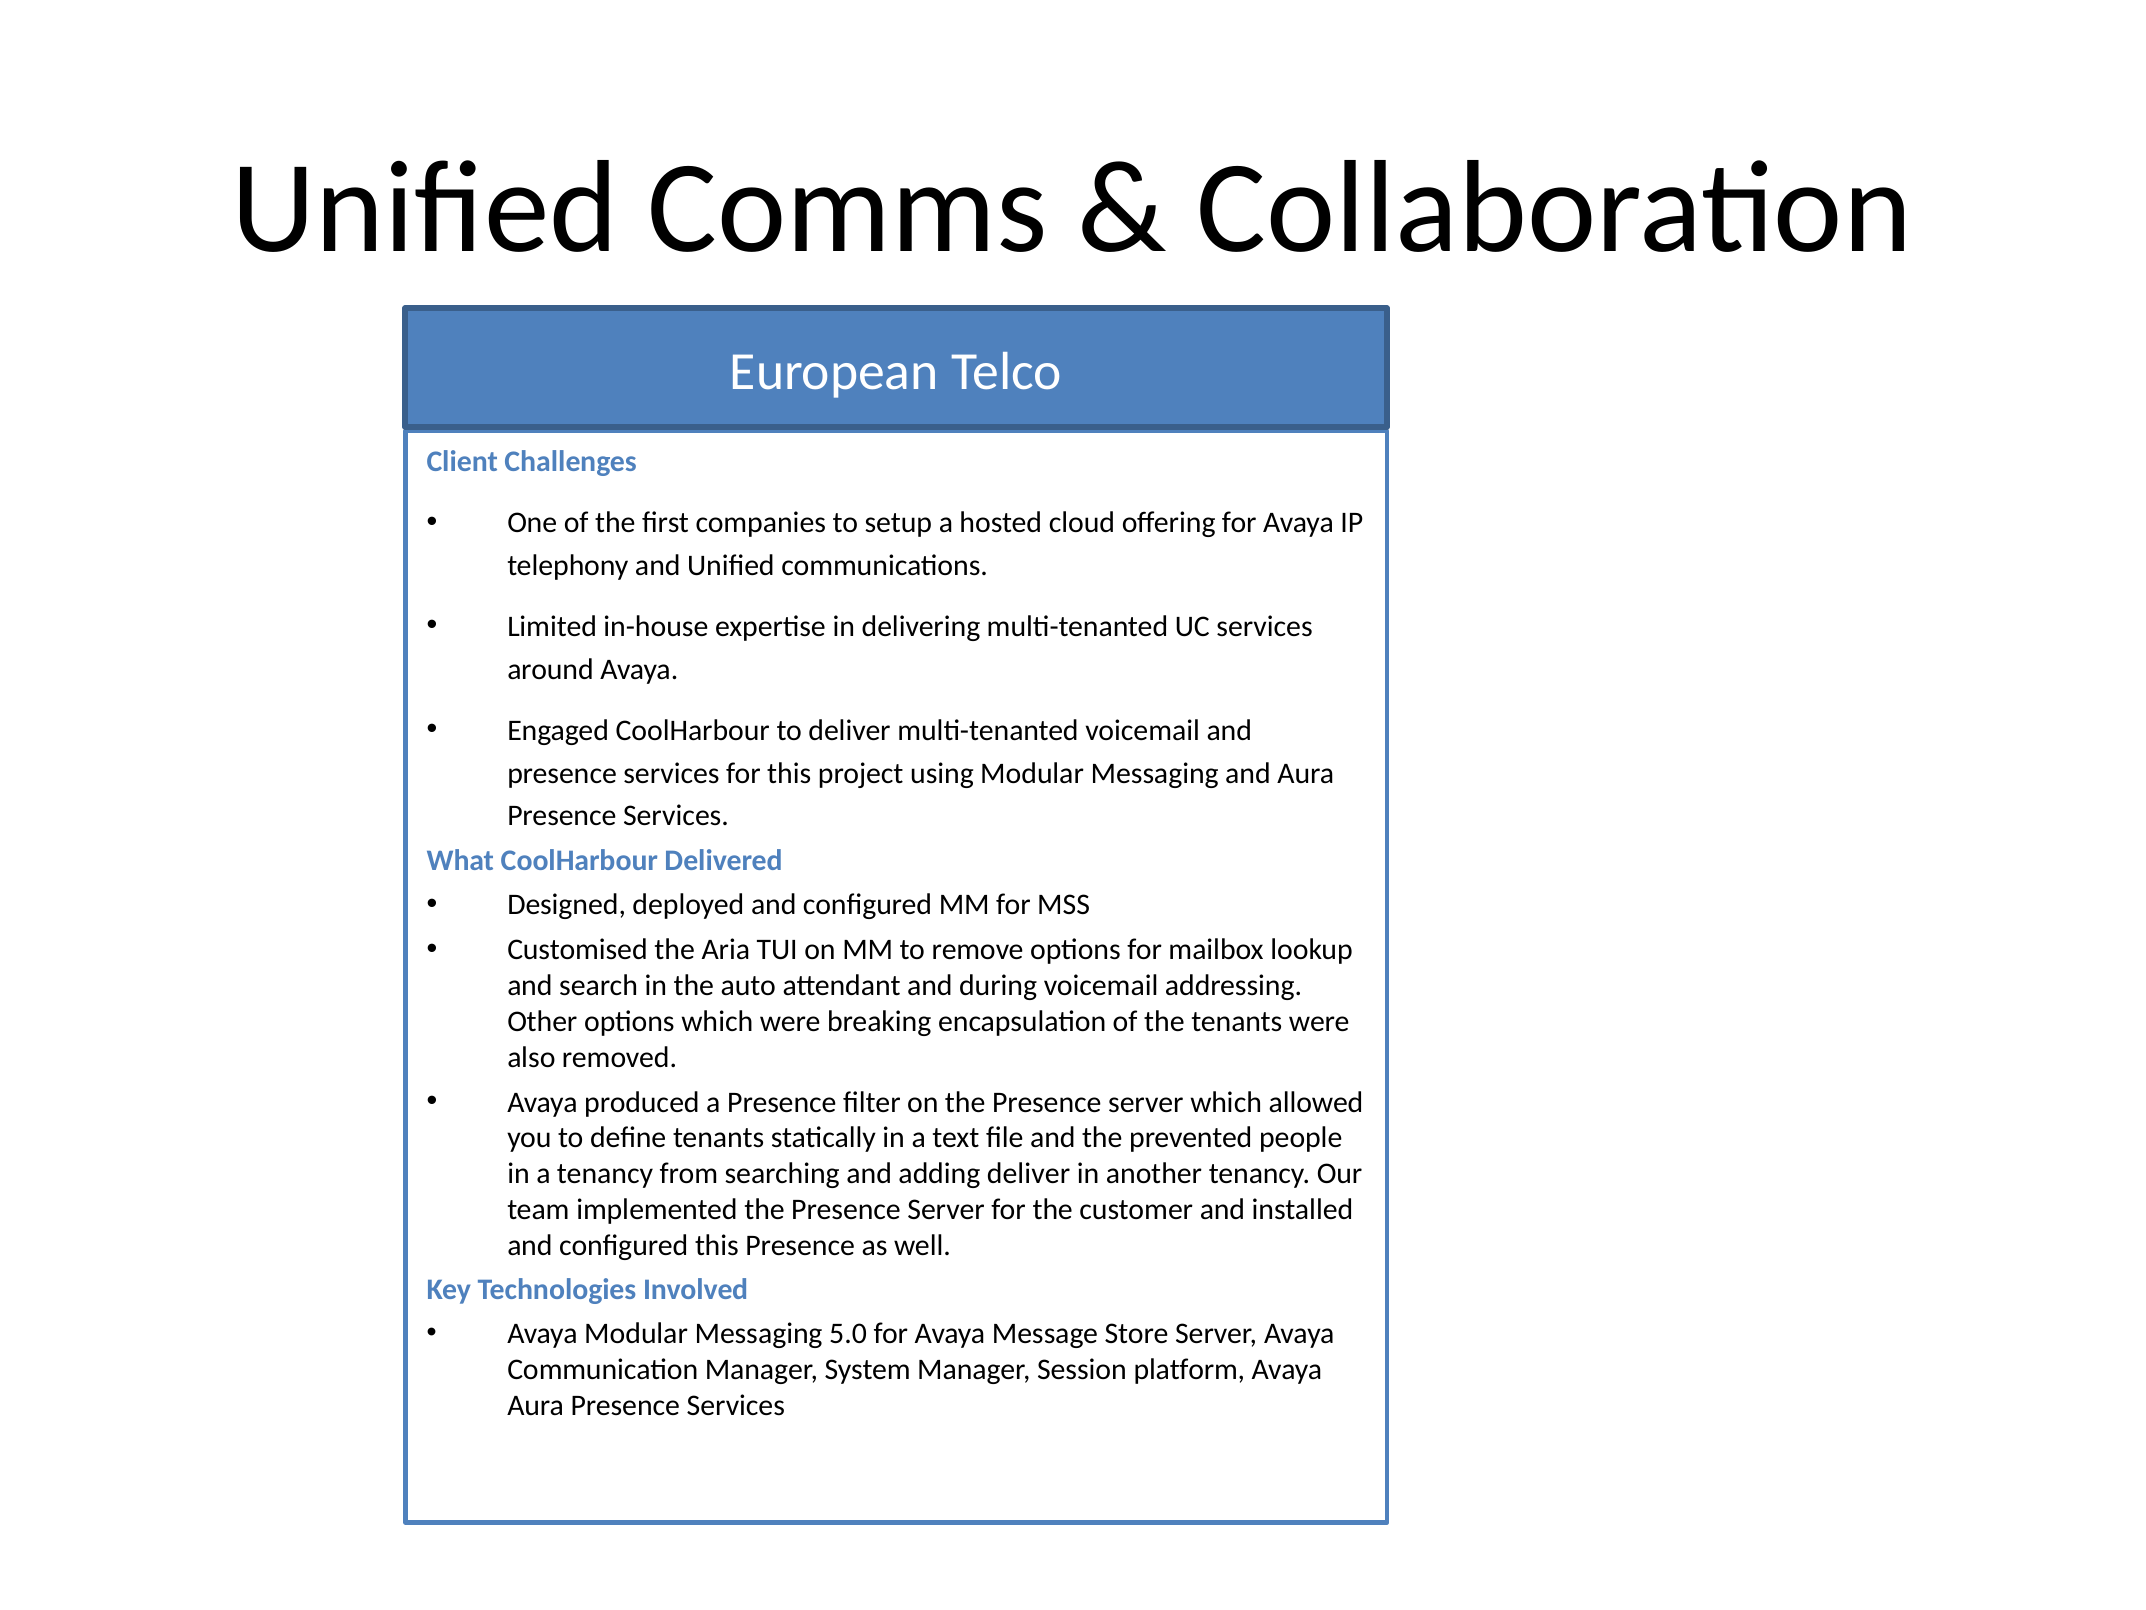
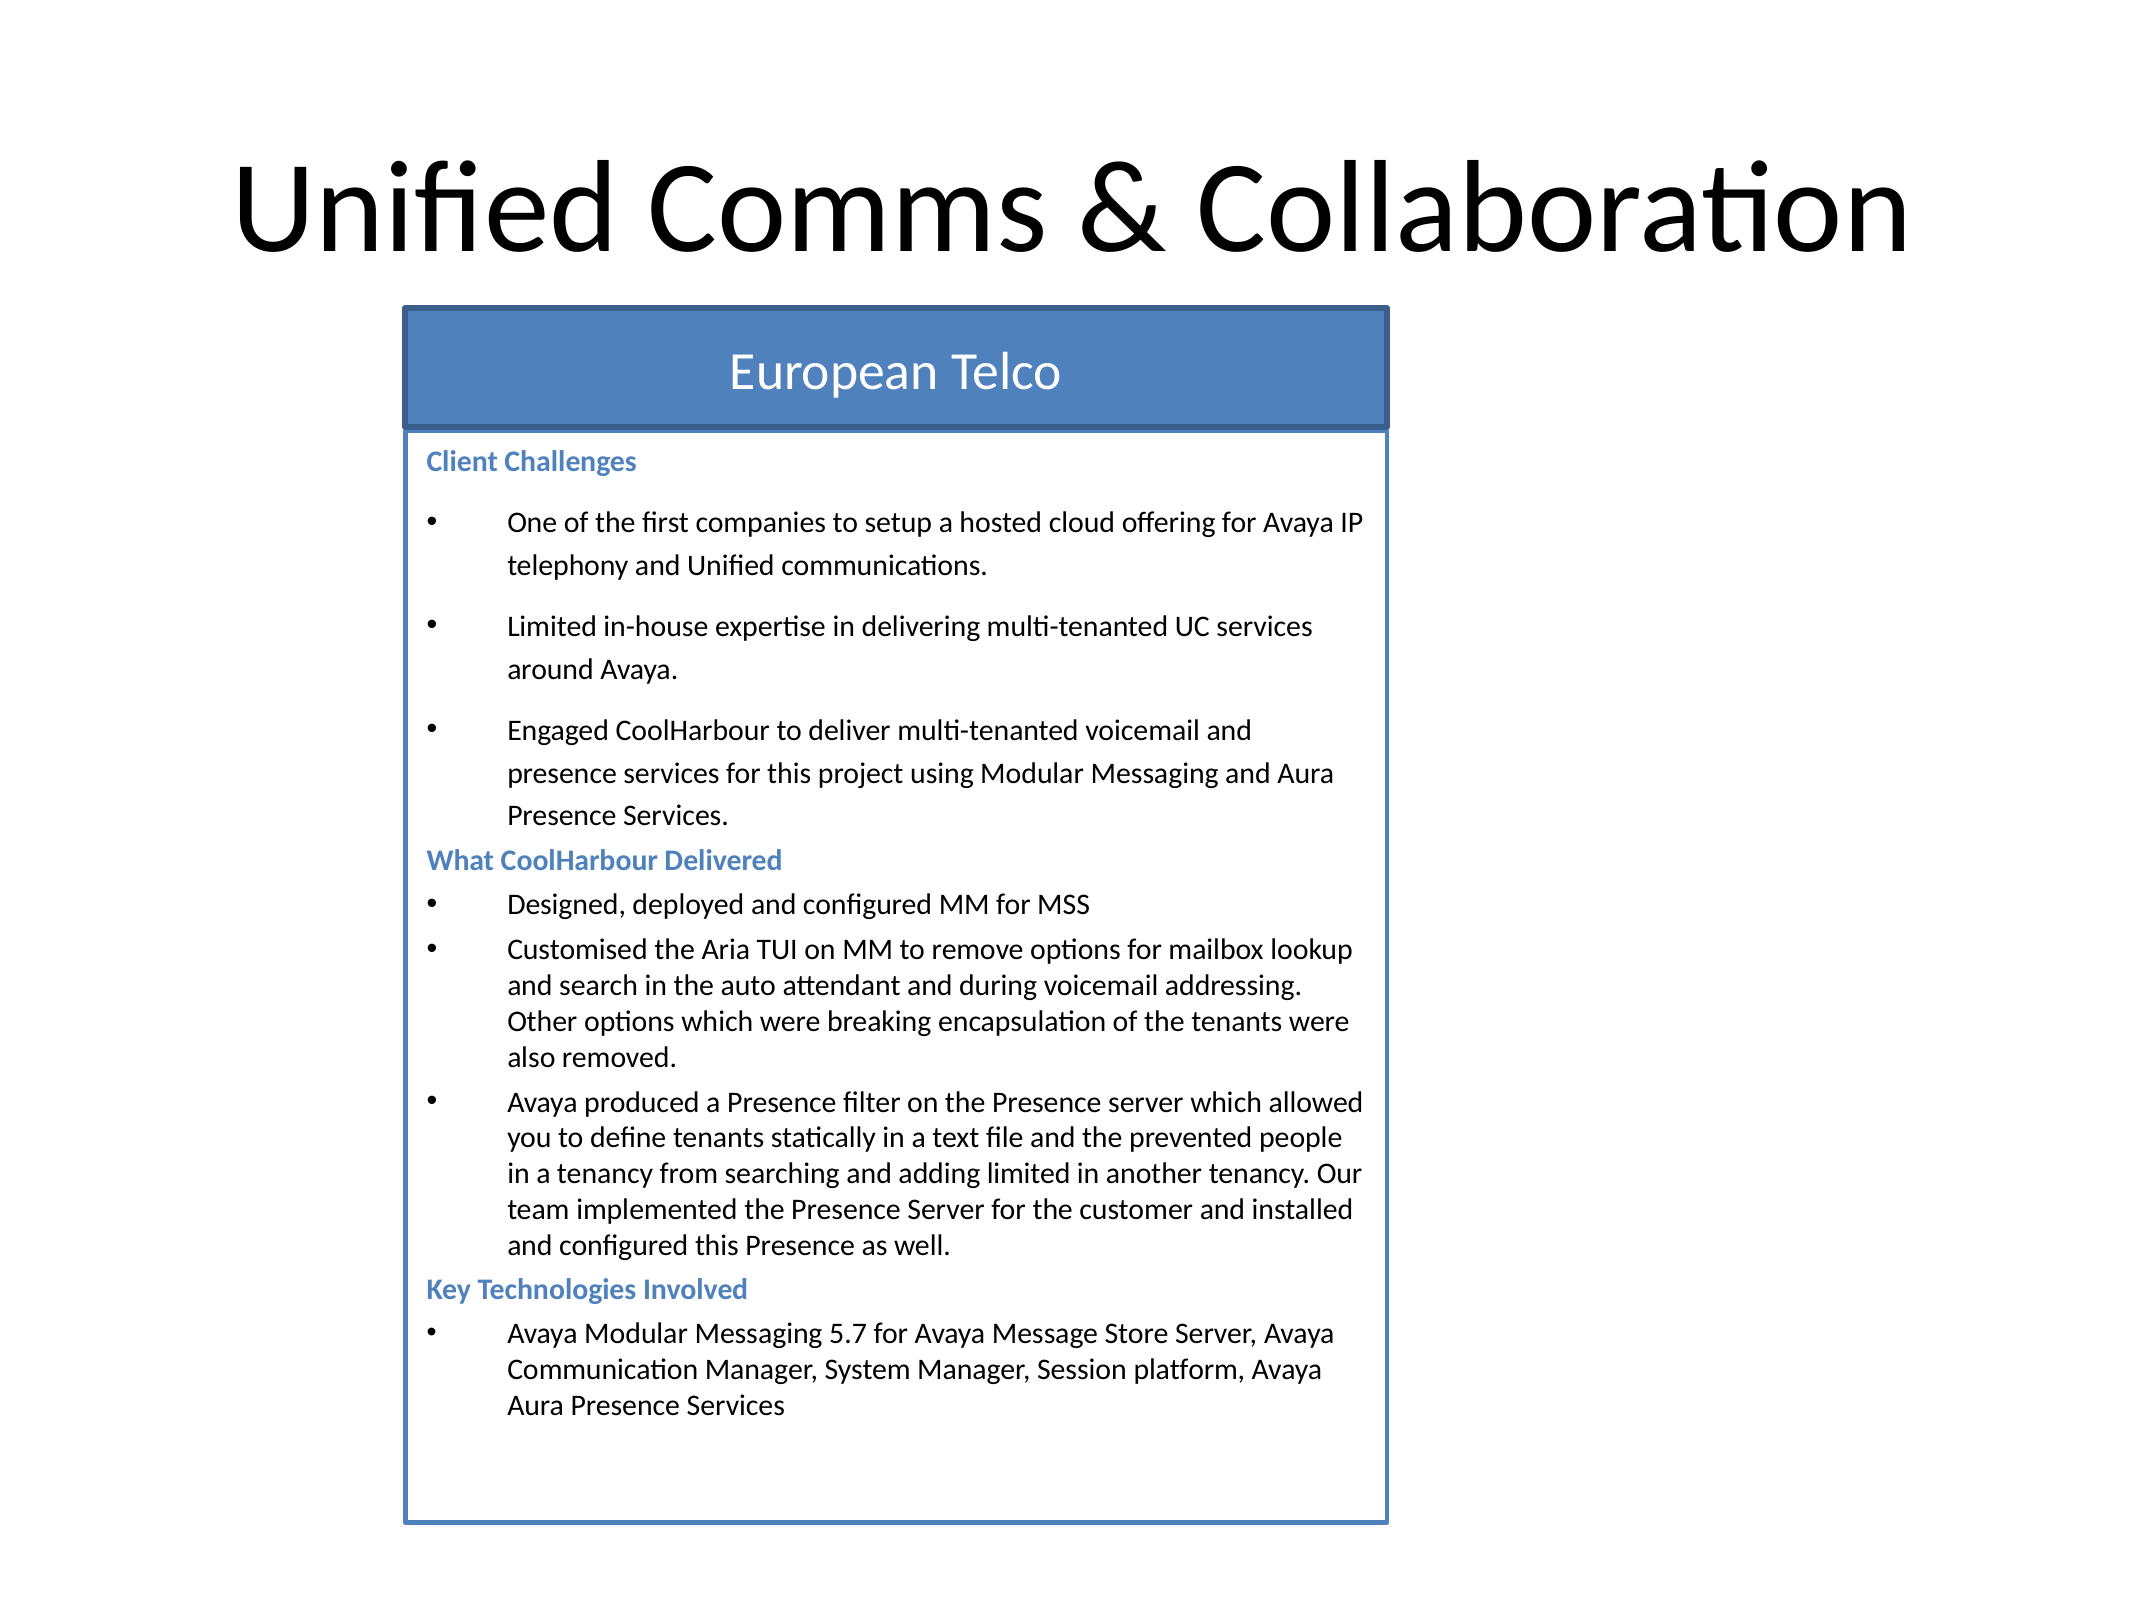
adding deliver: deliver -> limited
5.0: 5.0 -> 5.7
